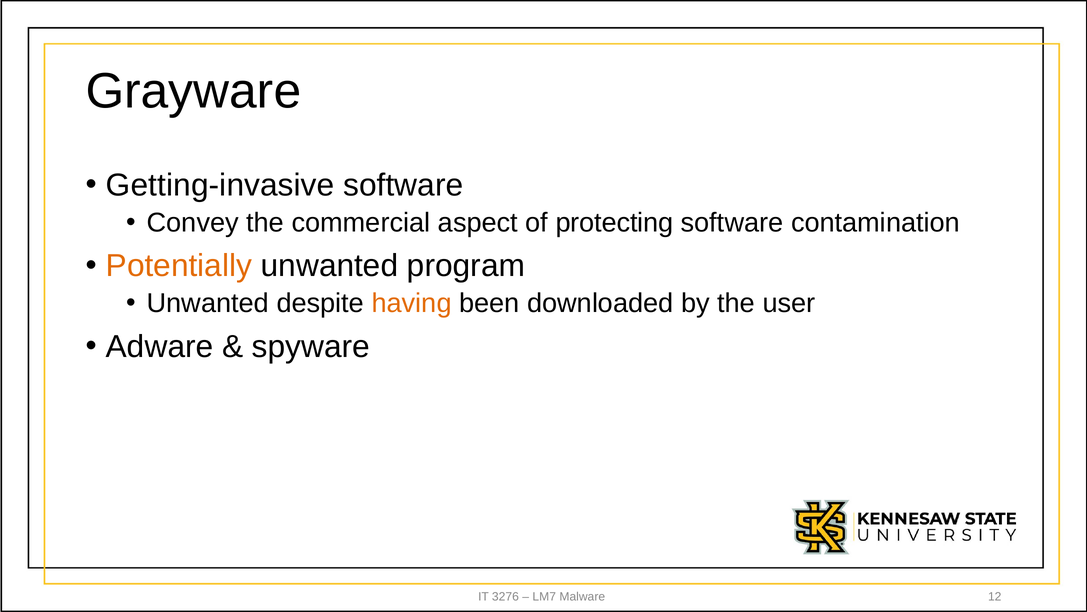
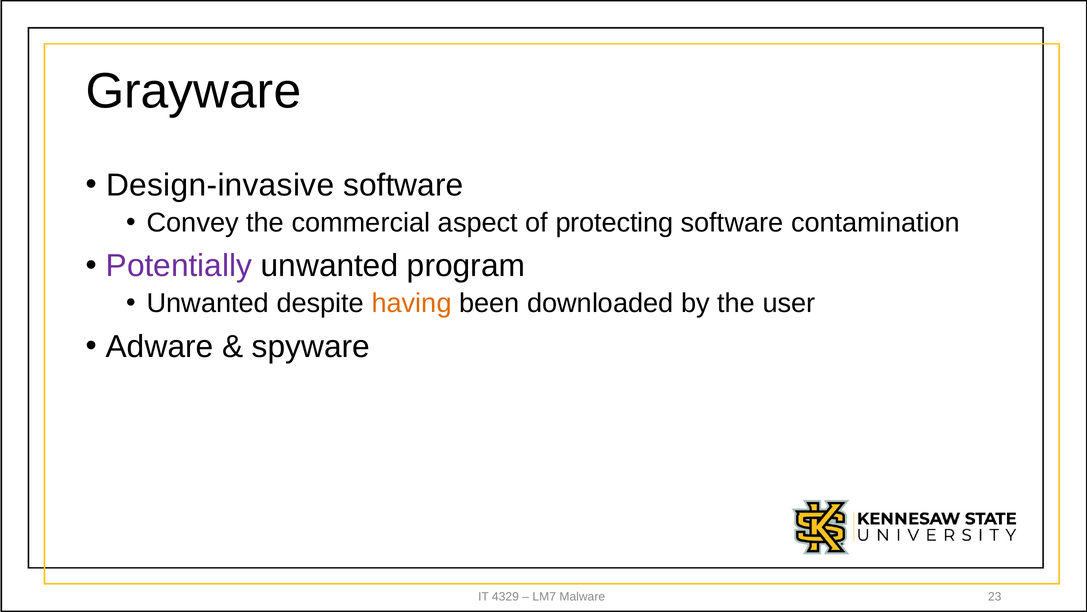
Getting-invasive: Getting-invasive -> Design-invasive
Potentially colour: orange -> purple
3276: 3276 -> 4329
12: 12 -> 23
